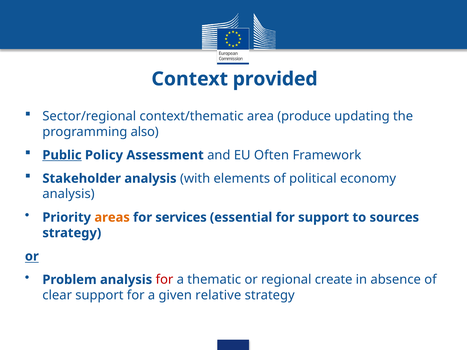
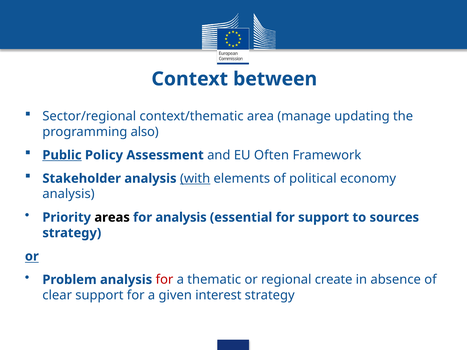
provided: provided -> between
produce: produce -> manage
with underline: none -> present
areas colour: orange -> black
for services: services -> analysis
relative: relative -> interest
